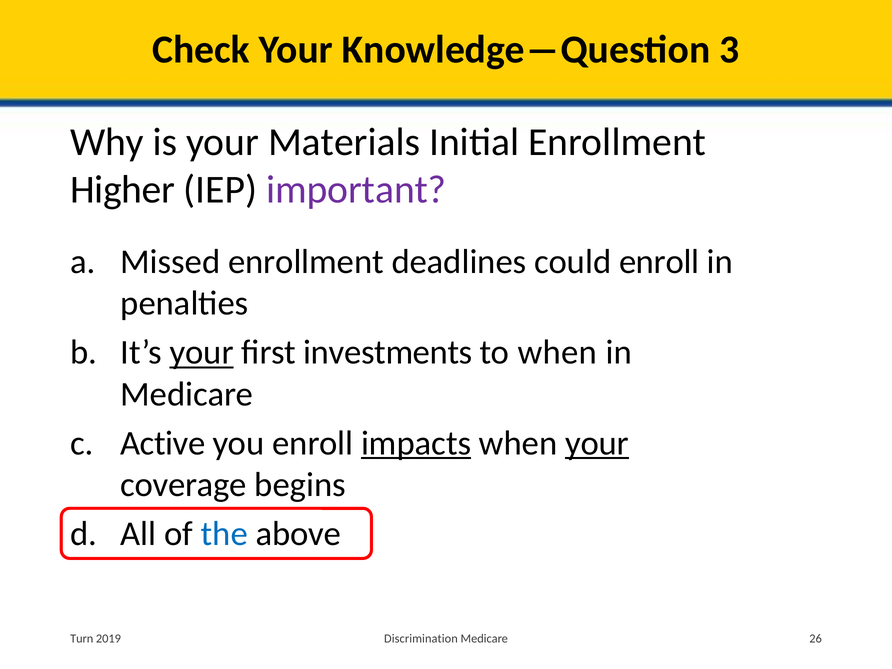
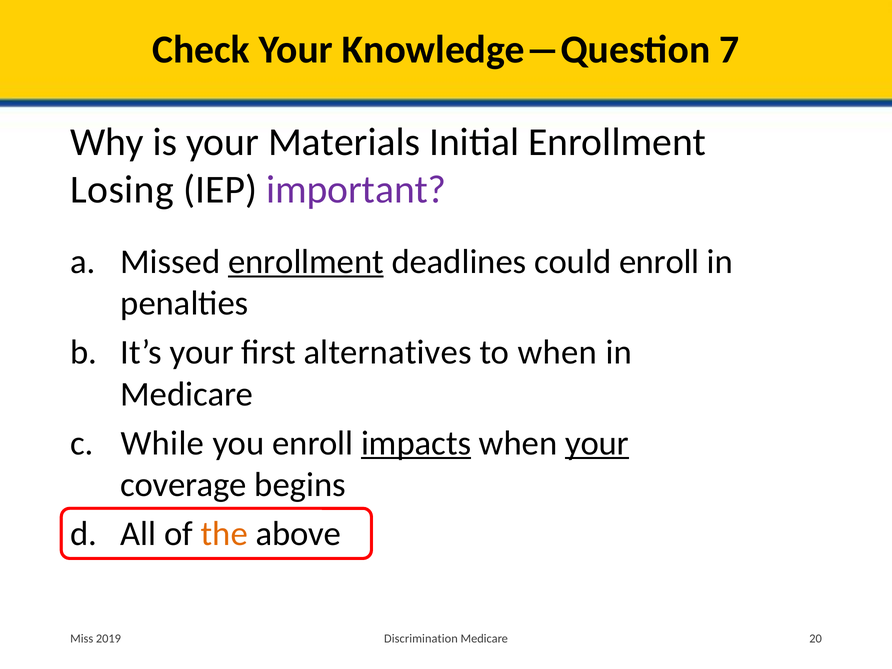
3: 3 -> 7
Higher: Higher -> Losing
enrollment at (306, 262) underline: none -> present
your at (202, 352) underline: present -> none
investments: investments -> alternatives
Active: Active -> While
the colour: blue -> orange
Turn: Turn -> Miss
26: 26 -> 20
